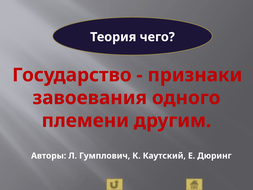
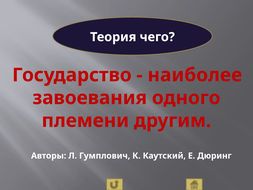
признаки: признаки -> наиболее
